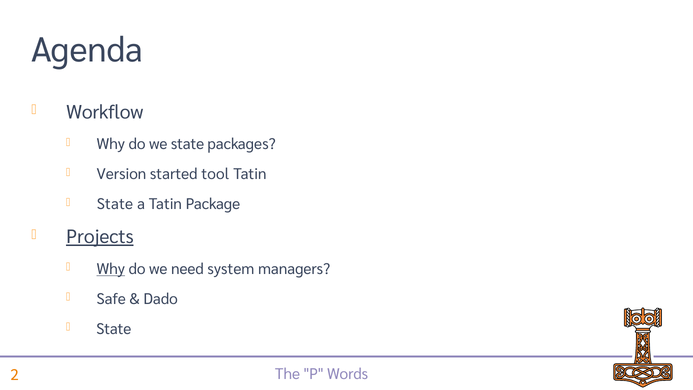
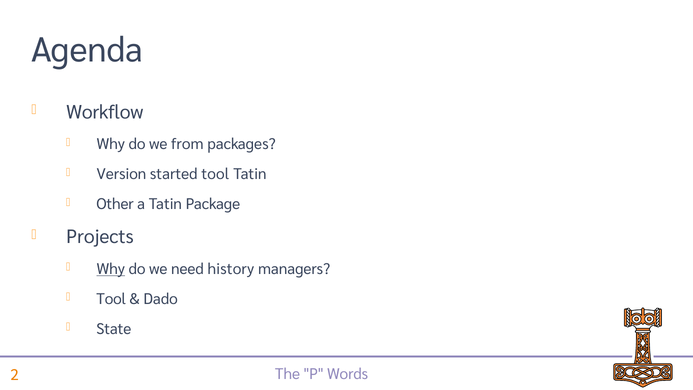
we state: state -> from
State at (115, 204): State -> Other
Projects underline: present -> none
system: system -> history
Safe at (111, 299): Safe -> Tool
